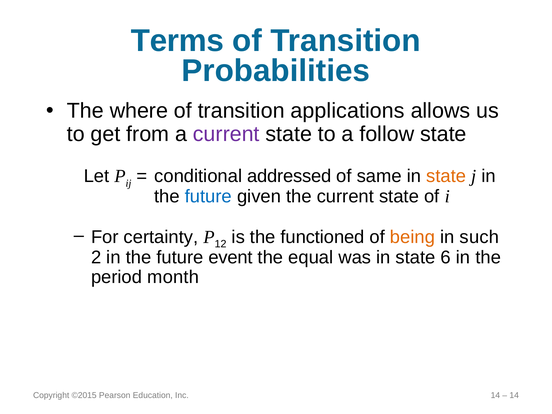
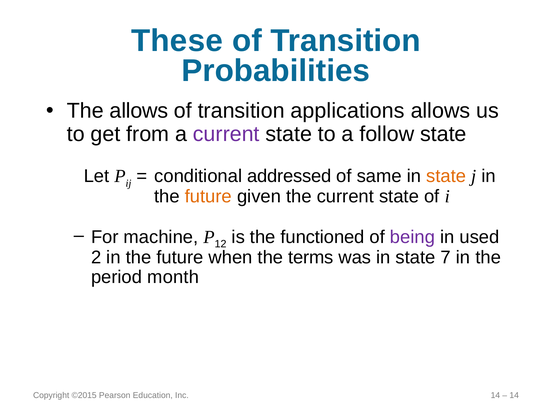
Terms: Terms -> These
The where: where -> allows
future at (208, 196) colour: blue -> orange
certainty: certainty -> machine
being colour: orange -> purple
such: such -> used
event: event -> when
equal: equal -> terms
6: 6 -> 7
